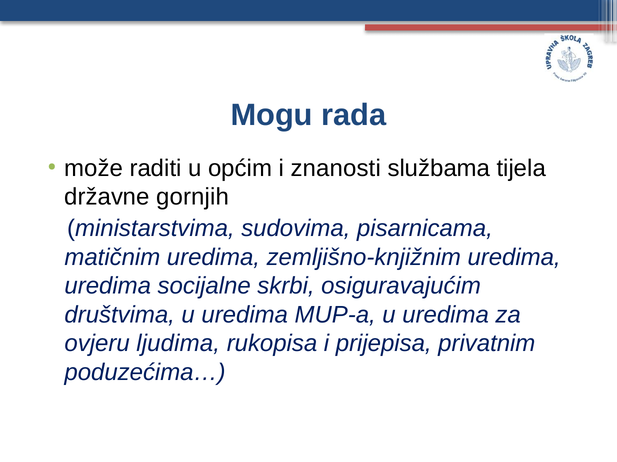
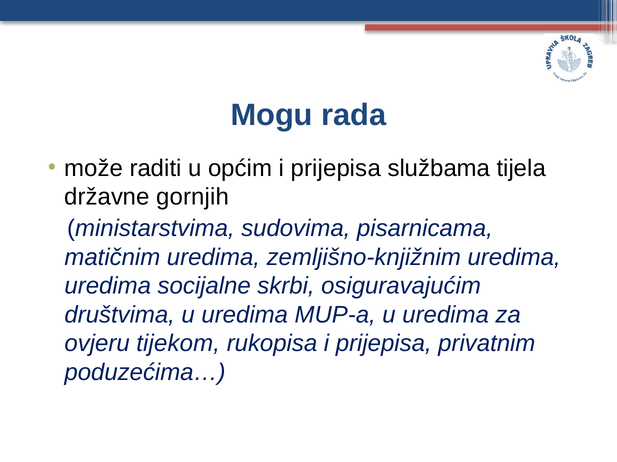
općim i znanosti: znanosti -> prijepisa
ljudima: ljudima -> tijekom
